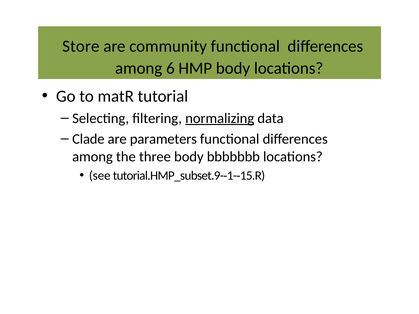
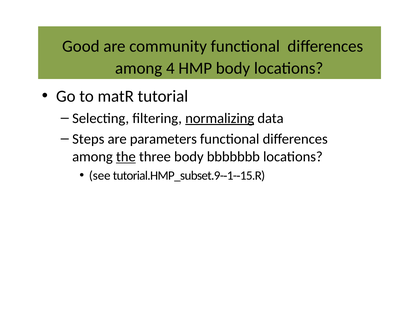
Store: Store -> Good
6: 6 -> 4
Clade: Clade -> Steps
the underline: none -> present
